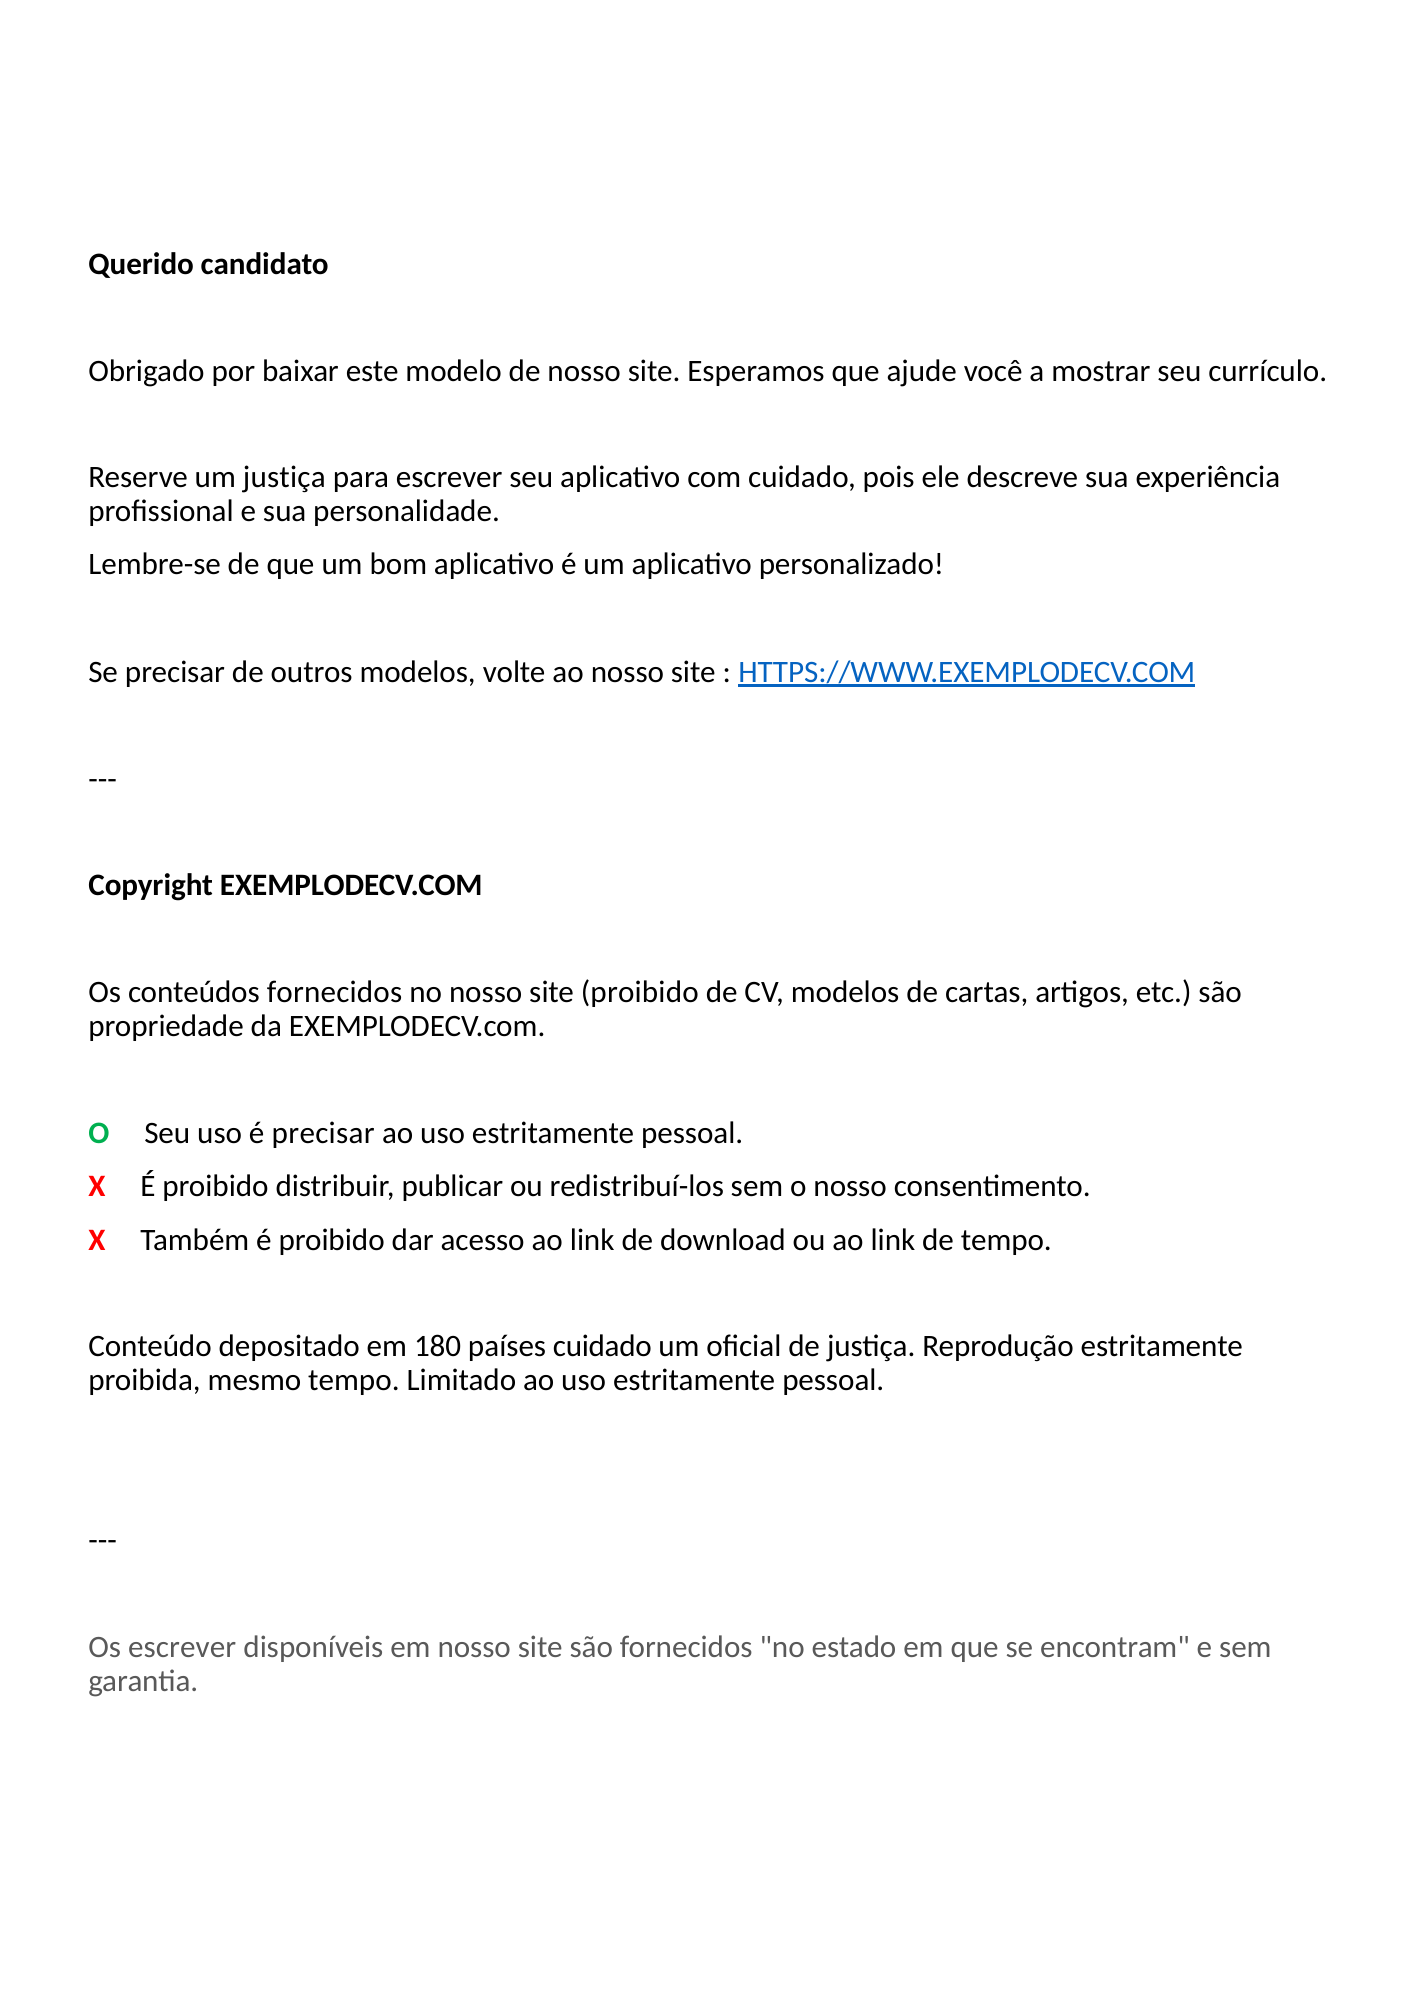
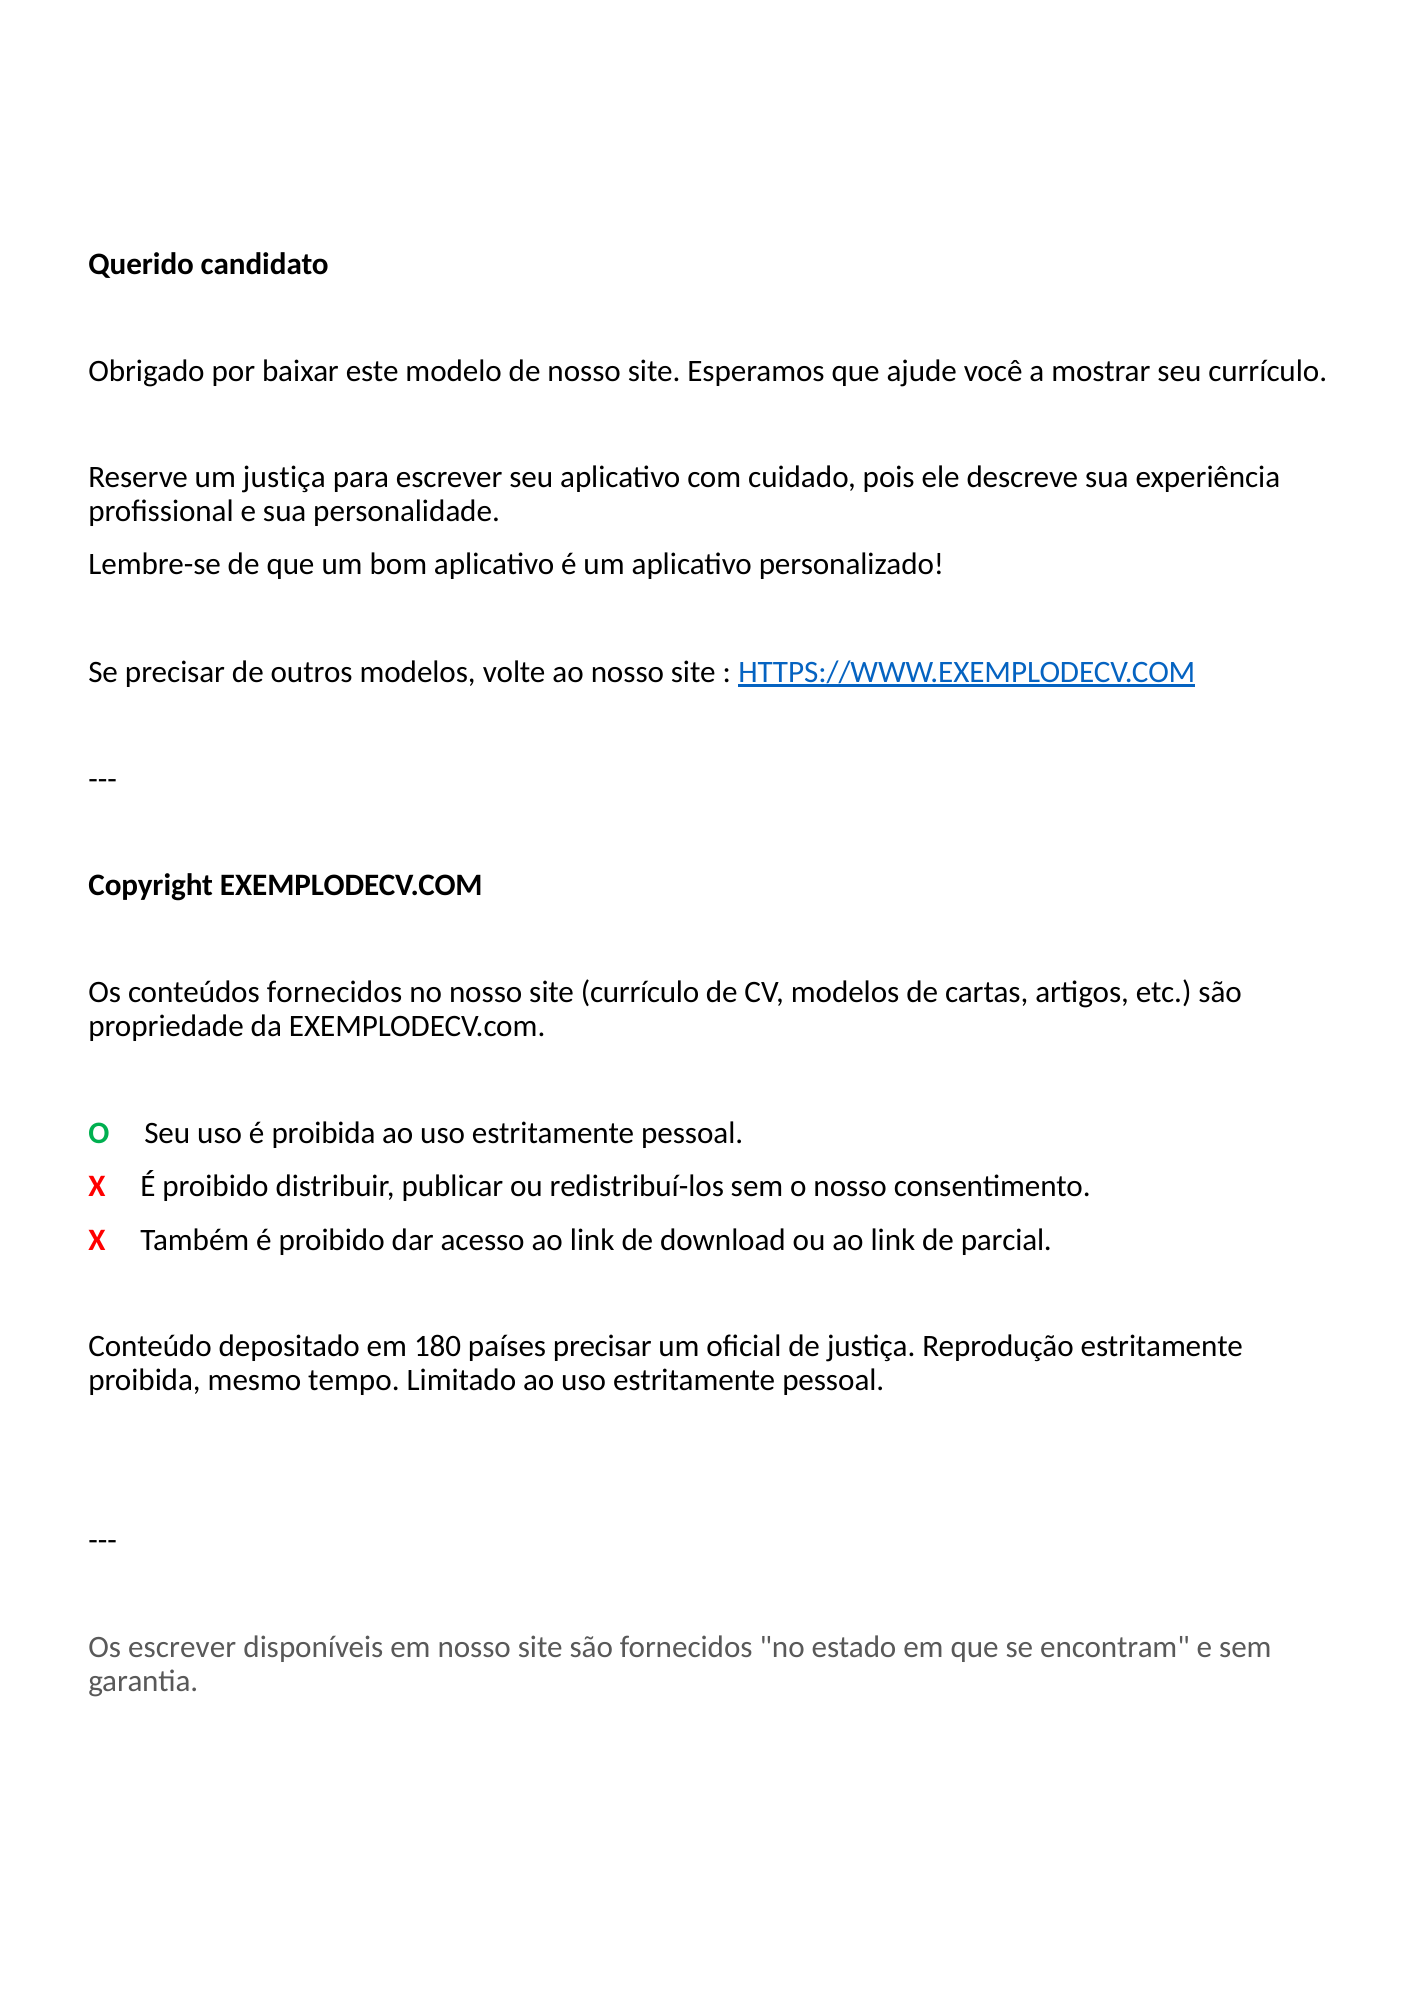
site proibido: proibido -> currículo
é precisar: precisar -> proibida
de tempo: tempo -> parcial
países cuidado: cuidado -> precisar
